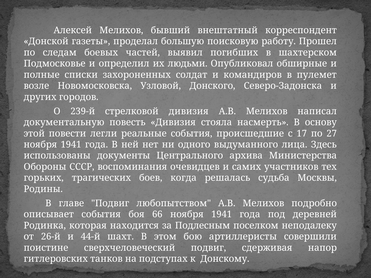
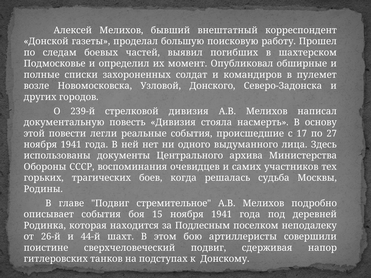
людьми: людьми -> момент
любопытством: любопытством -> стремительное
66: 66 -> 15
